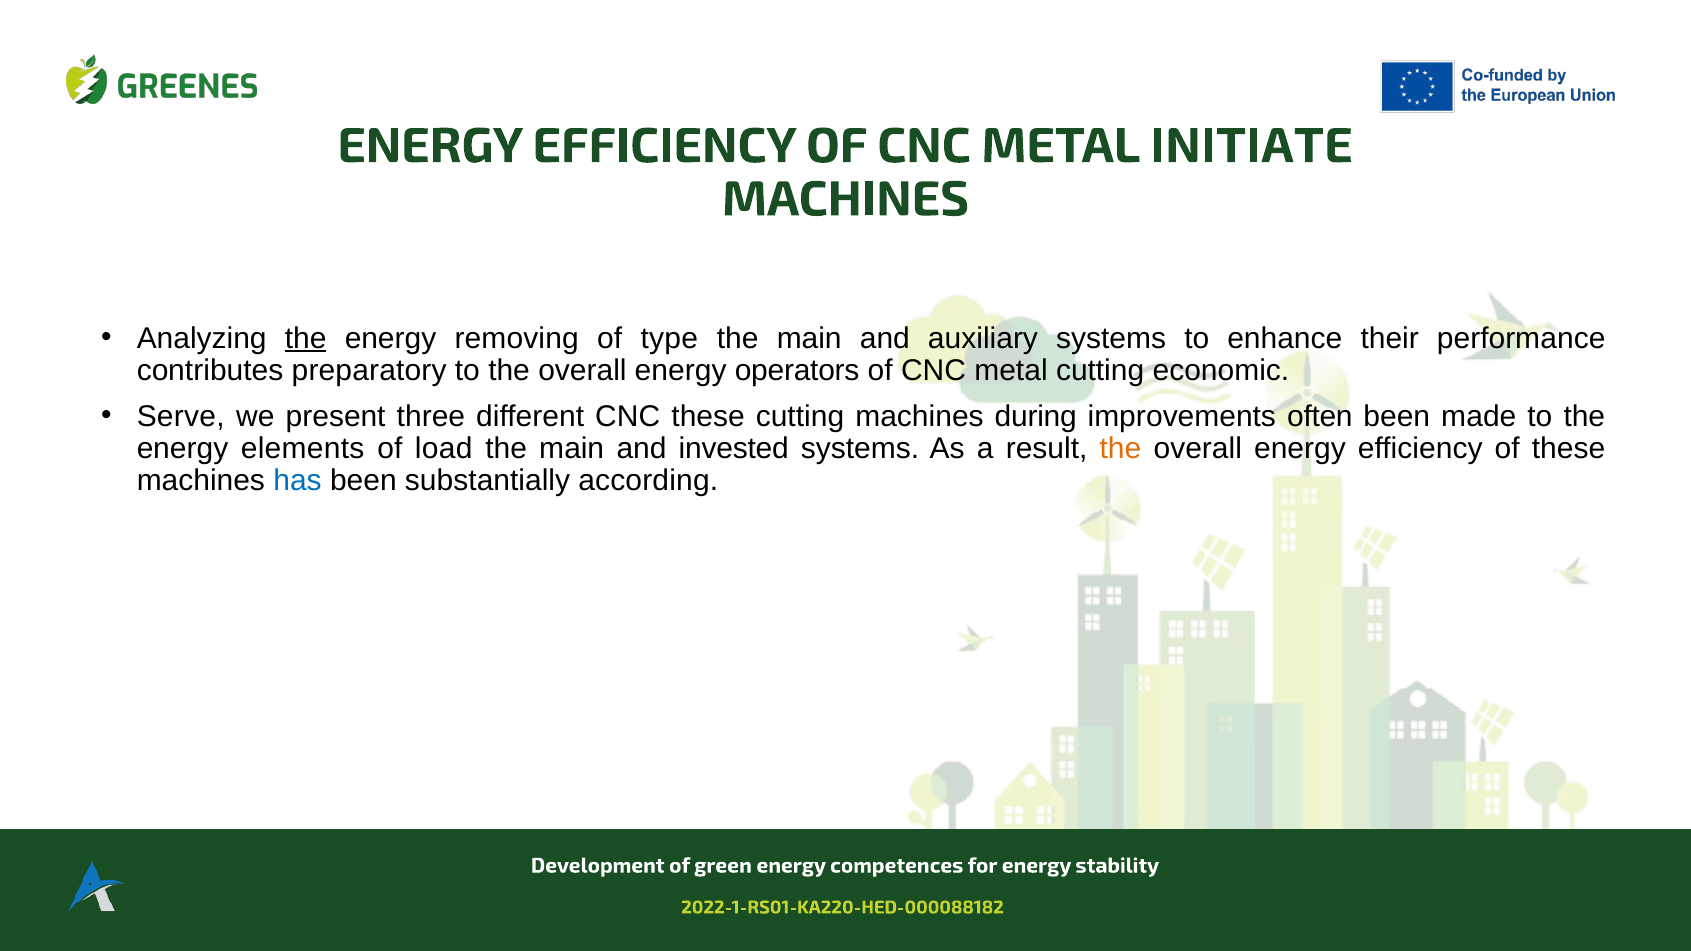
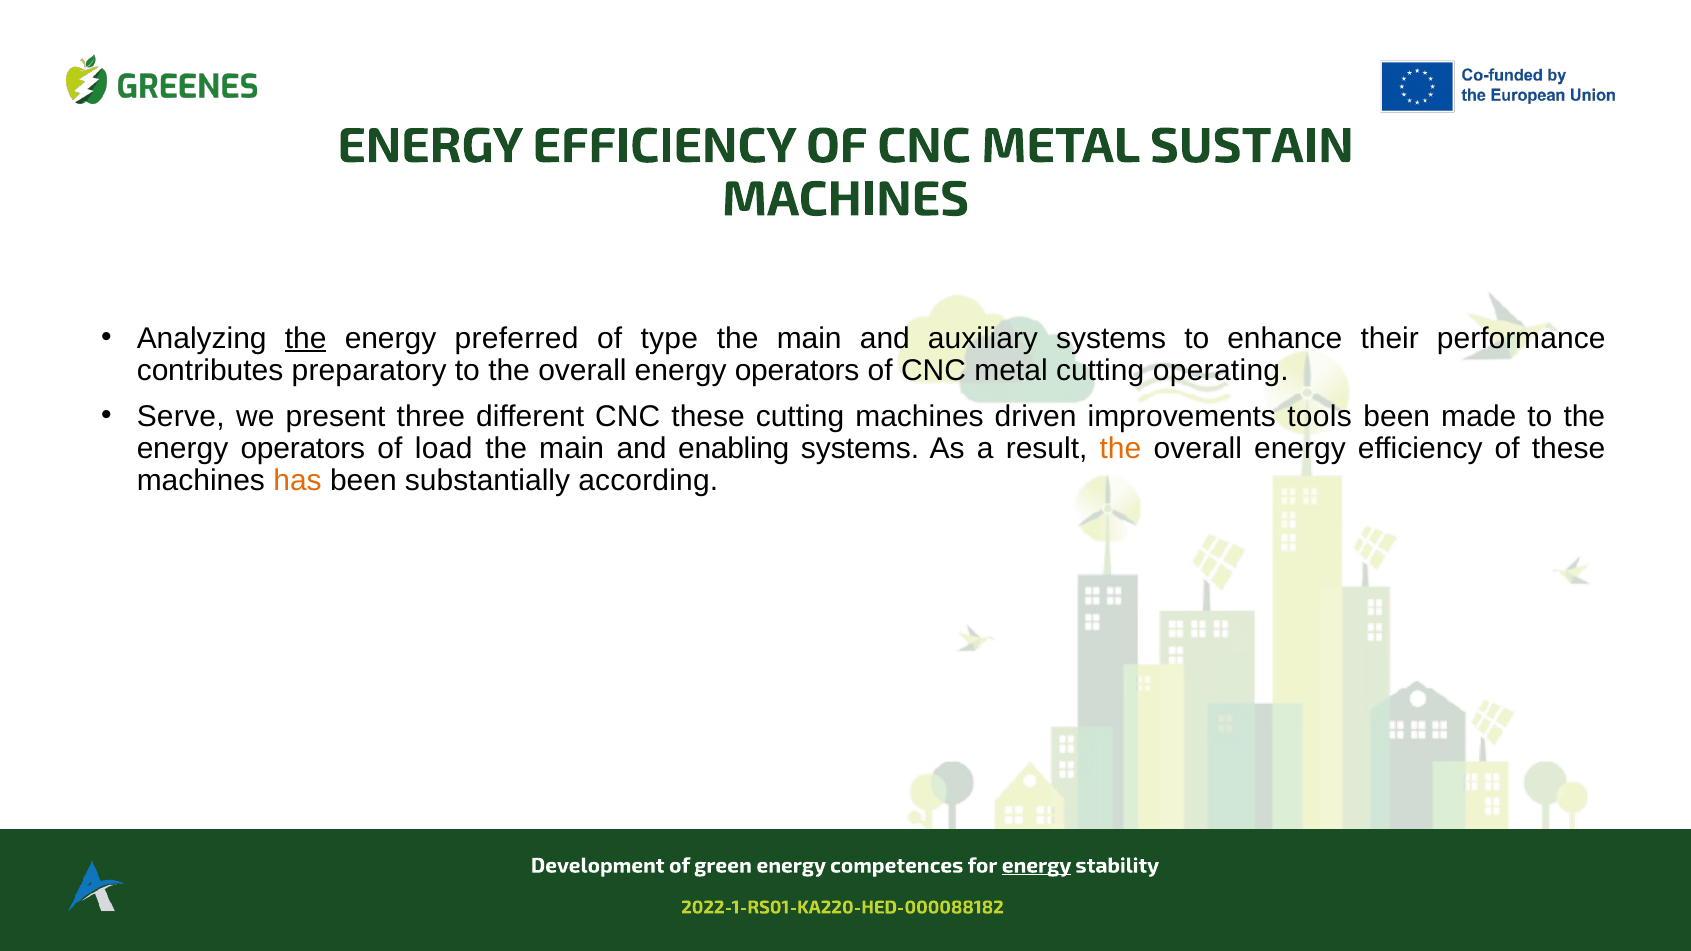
INITIATE: INITIATE -> SUSTAIN
removing: removing -> preferred
economic: economic -> operating
during: during -> driven
often: often -> tools
elements at (303, 449): elements -> operators
invested: invested -> enabling
has colour: blue -> orange
energy at (1037, 866) underline: none -> present
